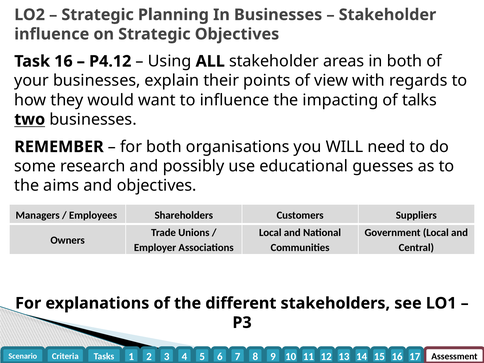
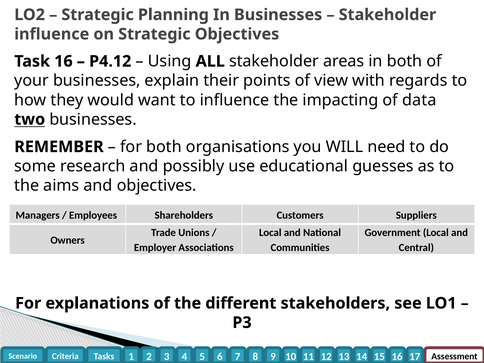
talks: talks -> data
